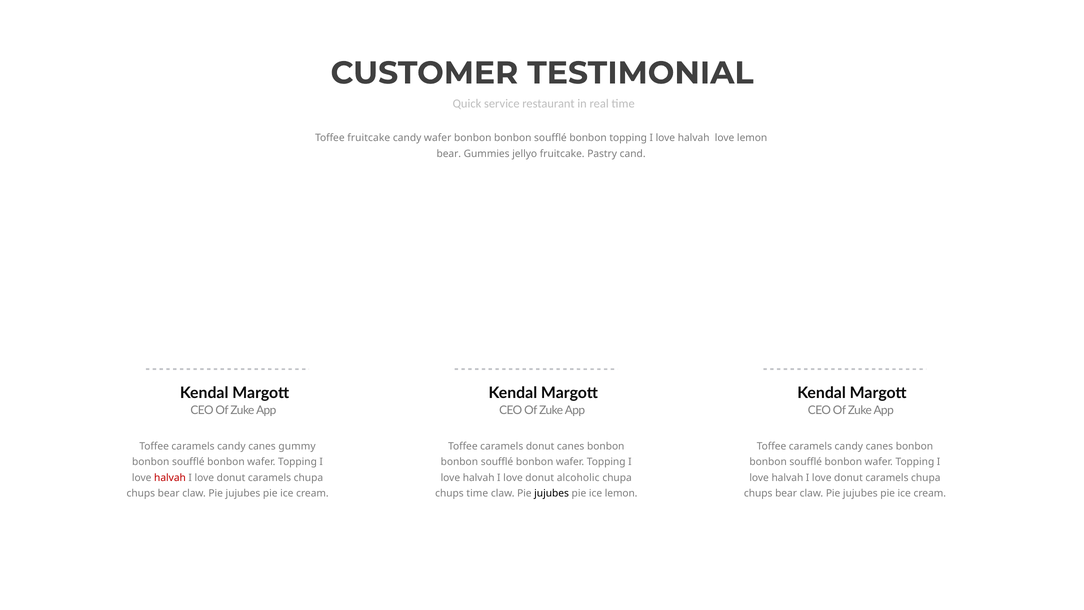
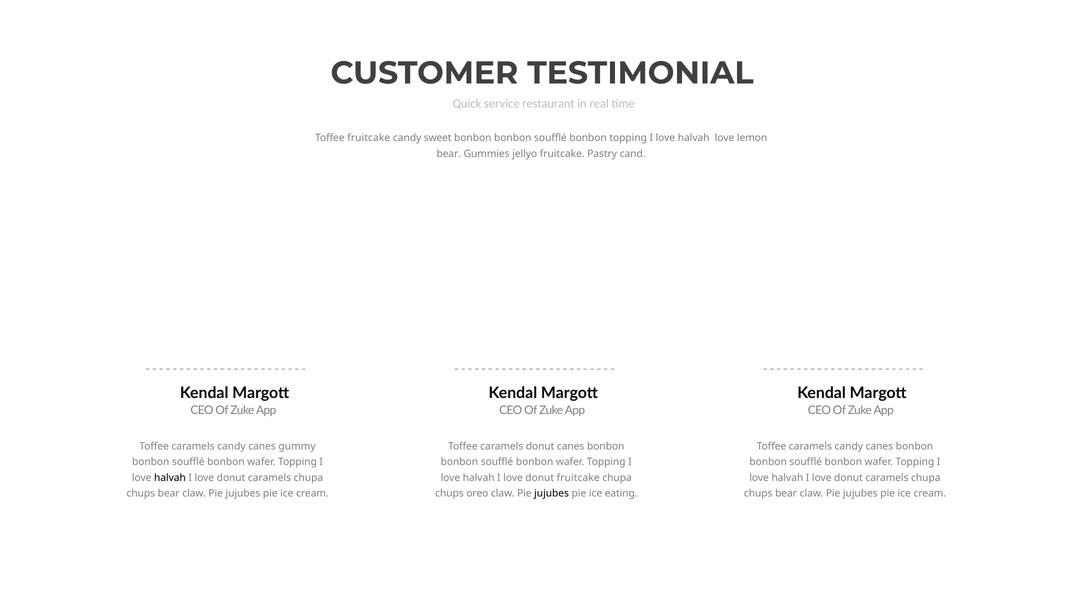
candy wafer: wafer -> sweet
halvah at (170, 478) colour: red -> black
donut alcoholic: alcoholic -> fruitcake
chups time: time -> oreo
ice lemon: lemon -> eating
